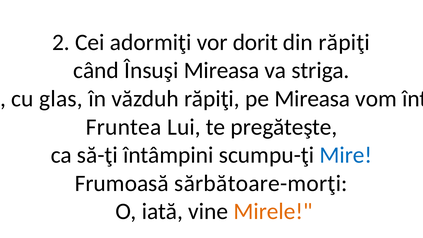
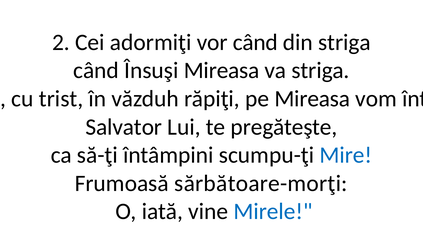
vor dorit: dorit -> când
din răpiţi: răpiţi -> striga
glas: glas -> trist
Fruntea: Fruntea -> Salvator
Mirele colour: orange -> blue
